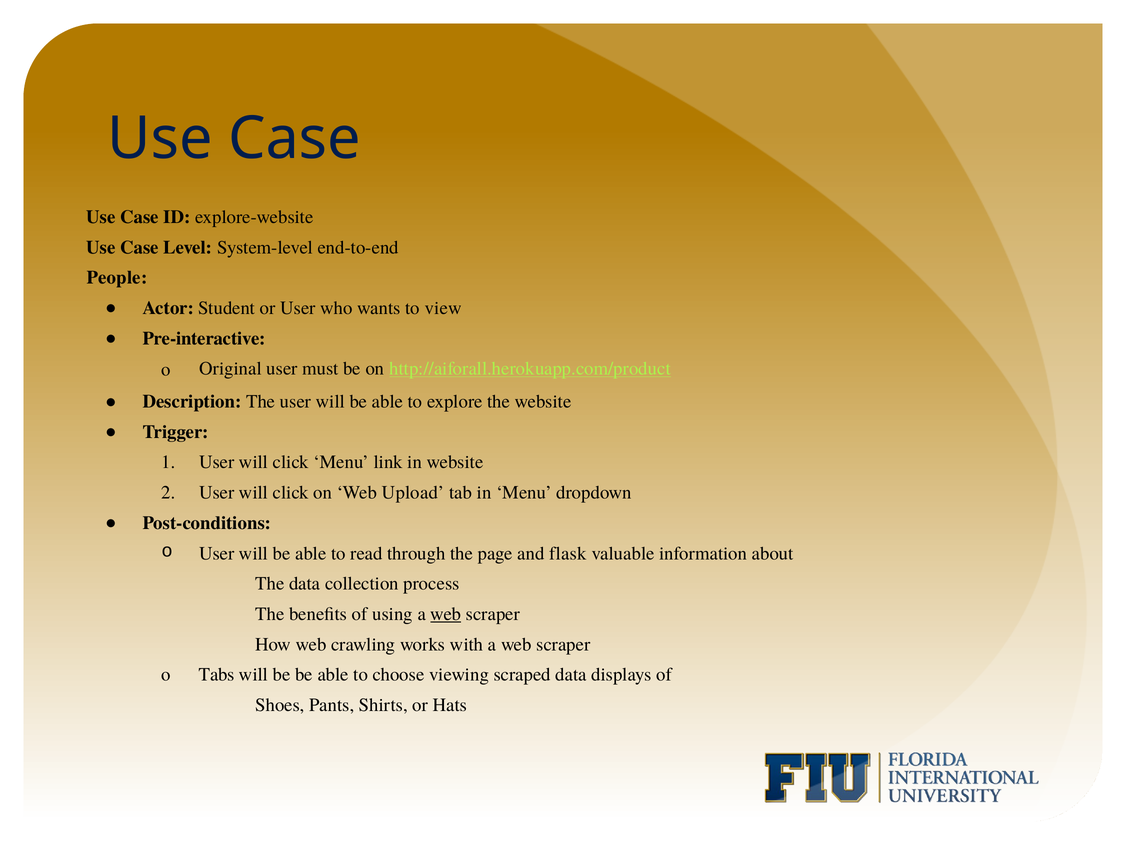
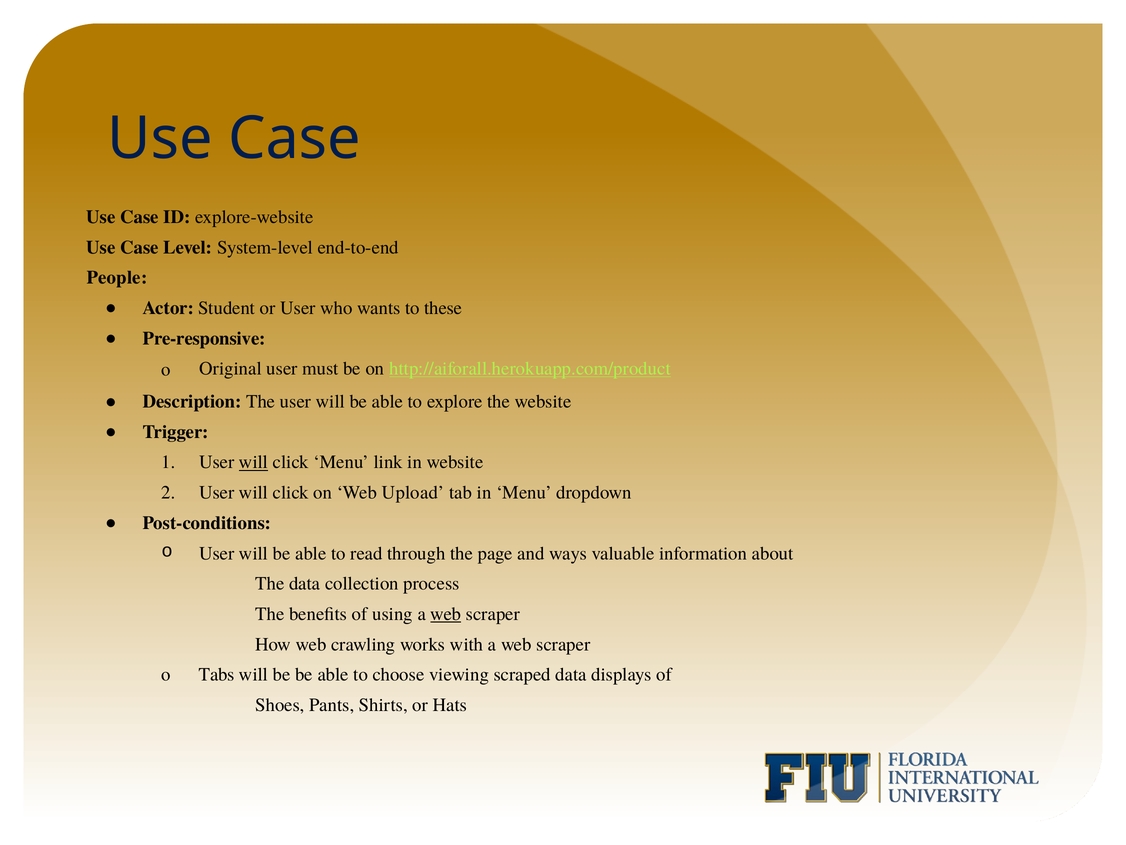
view: view -> these
Pre-interactive: Pre-interactive -> Pre-responsive
will at (254, 462) underline: none -> present
flask: flask -> ways
